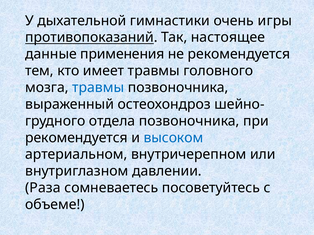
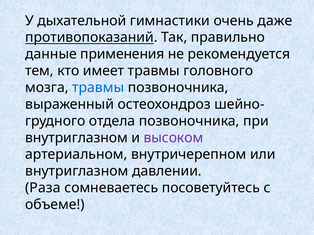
игры: игры -> даже
настоящее: настоящее -> правильно
рекомендуется at (76, 138): рекомендуется -> внутриглазном
высоком colour: blue -> purple
